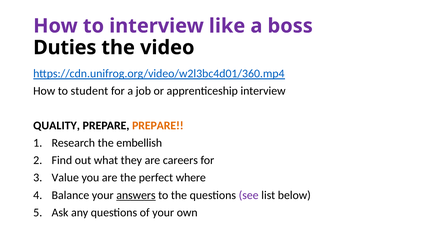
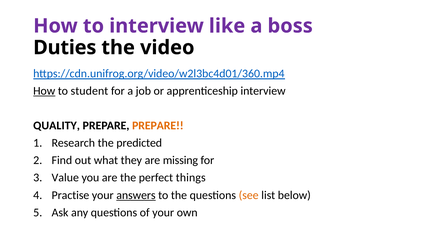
How at (44, 91) underline: none -> present
embellish: embellish -> predicted
careers: careers -> missing
where: where -> things
Balance: Balance -> Practise
see colour: purple -> orange
